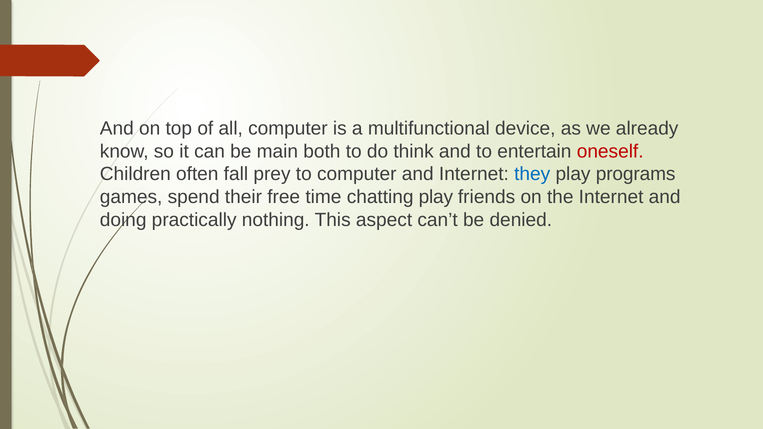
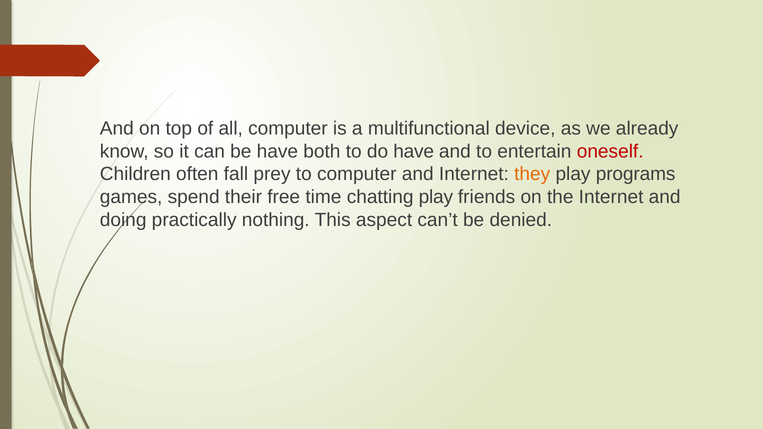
be main: main -> have
do think: think -> have
they colour: blue -> orange
